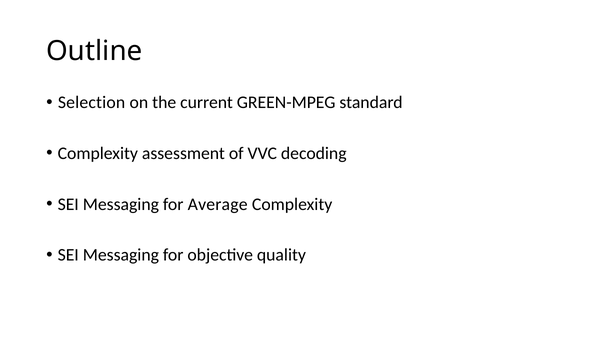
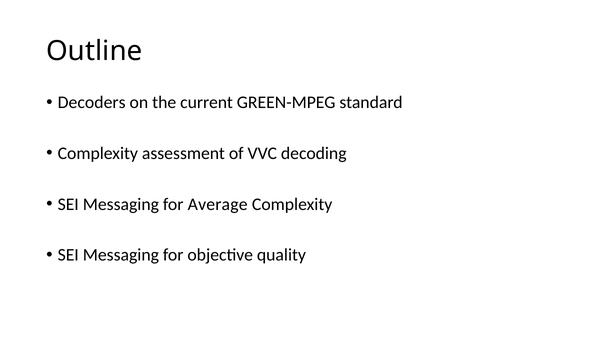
Selection: Selection -> Decoders
